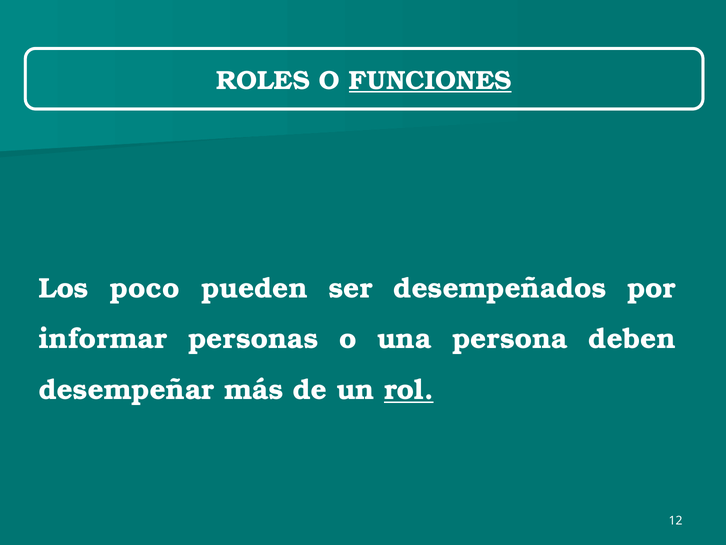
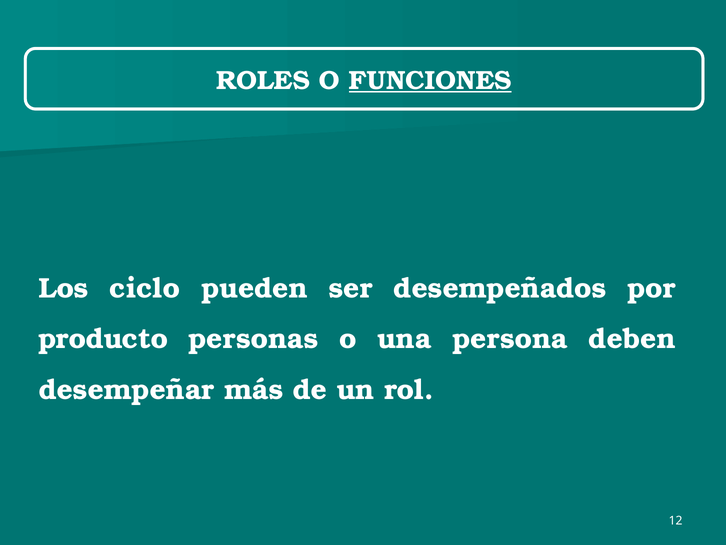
poco: poco -> ciclo
informar: informar -> producto
rol underline: present -> none
